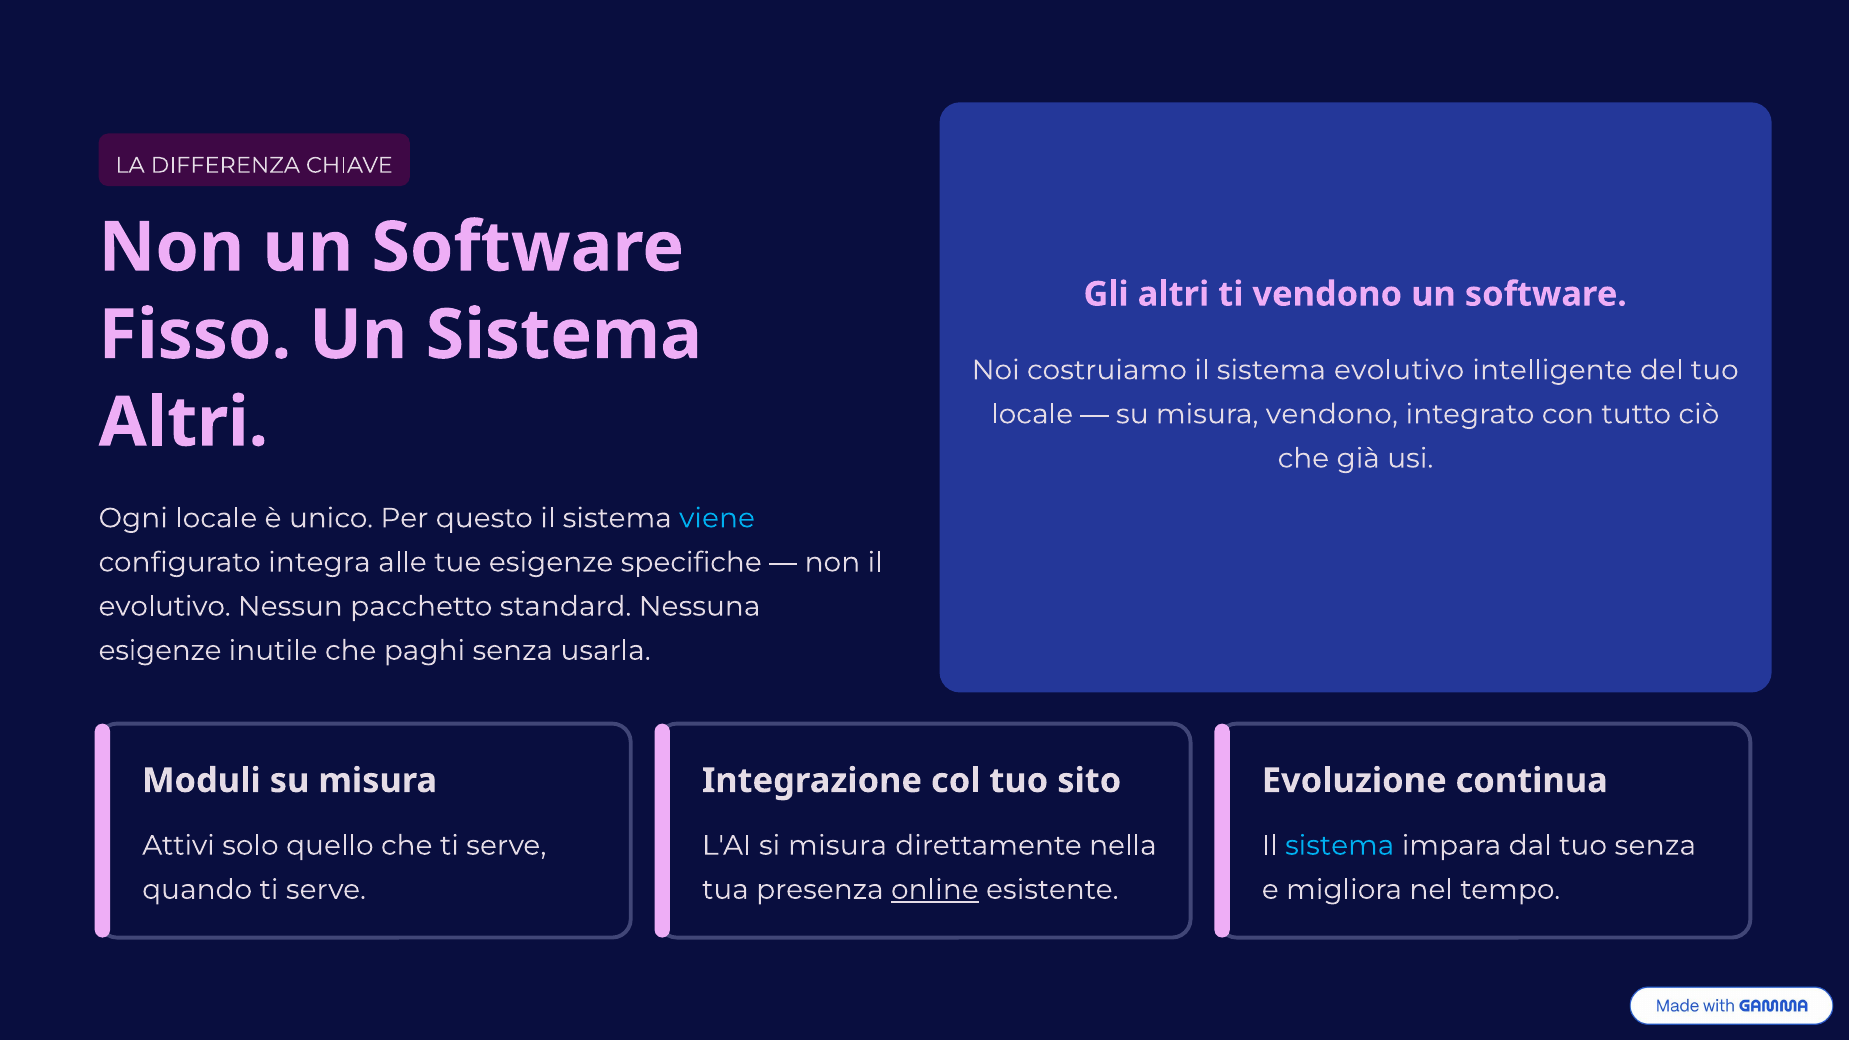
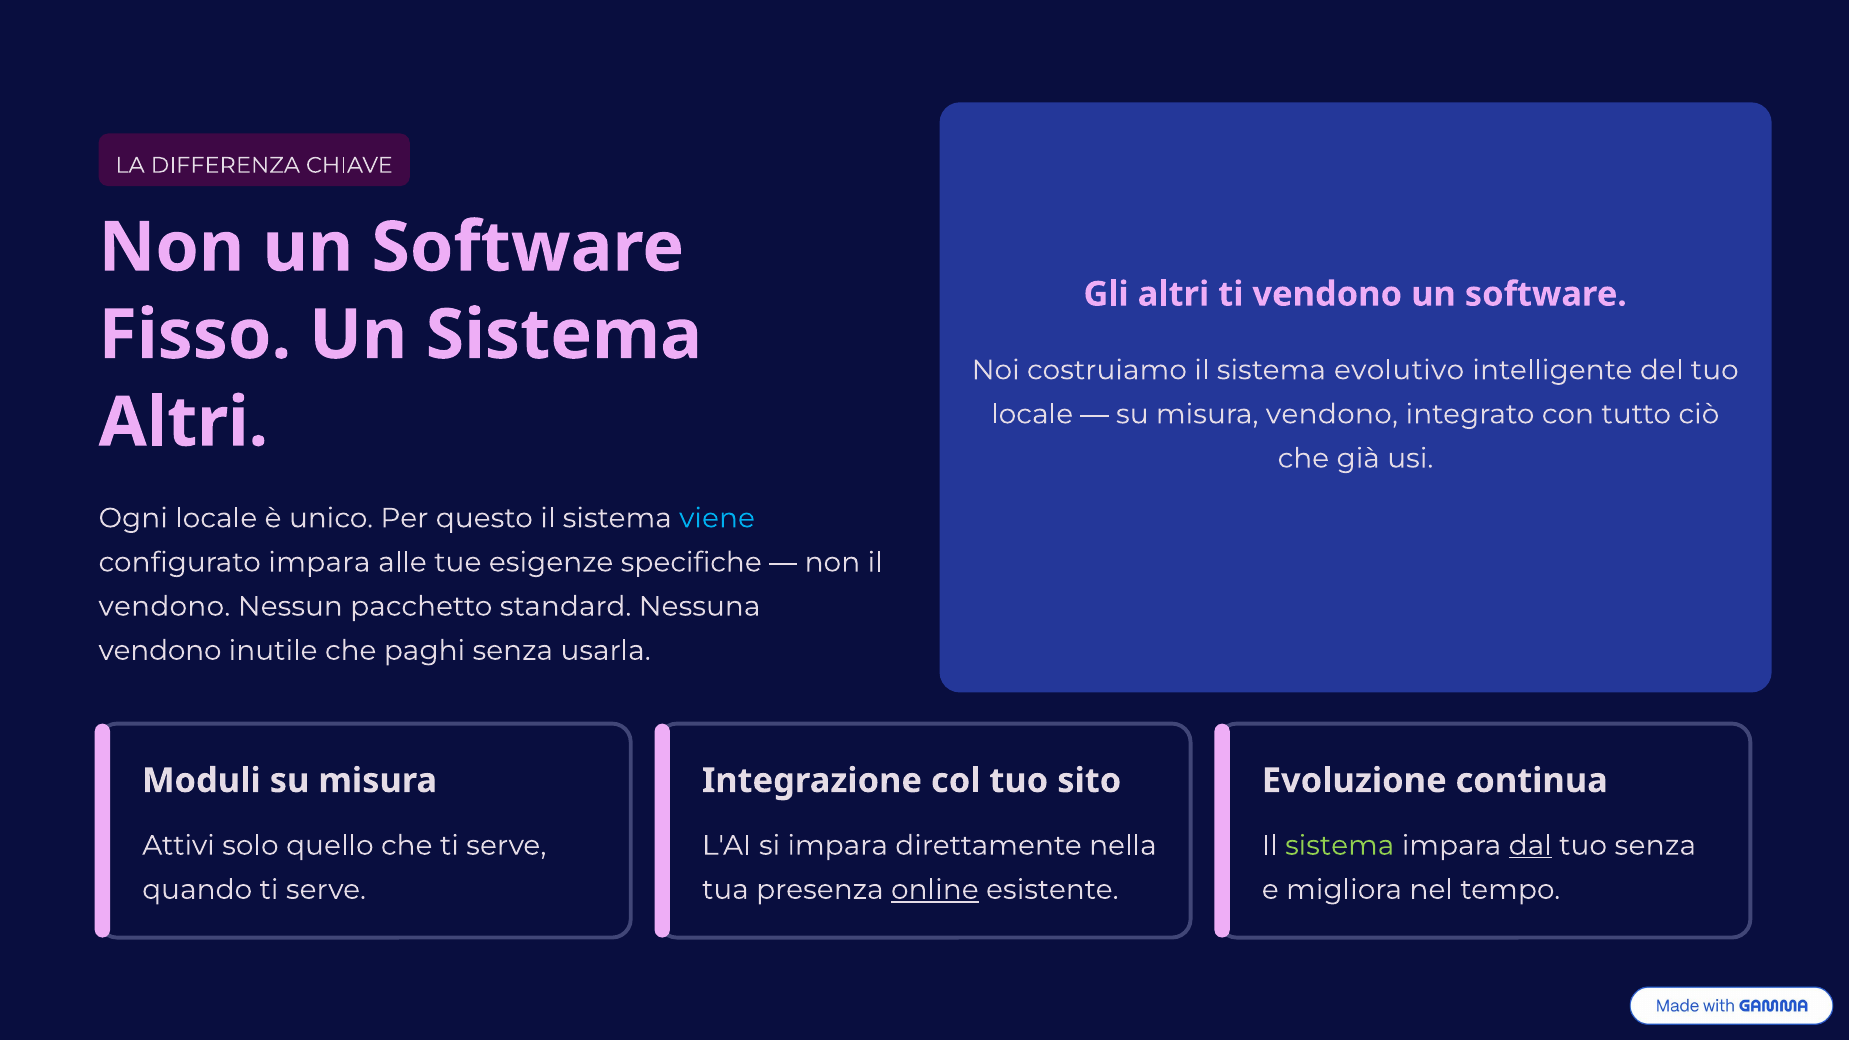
configurato integra: integra -> impara
evolutivo at (165, 606): evolutivo -> vendono
esigenze at (160, 651): esigenze -> vendono
si misura: misura -> impara
sistema at (1340, 846) colour: light blue -> light green
dal underline: none -> present
